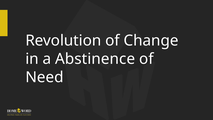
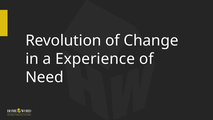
Abstinence: Abstinence -> Experience
